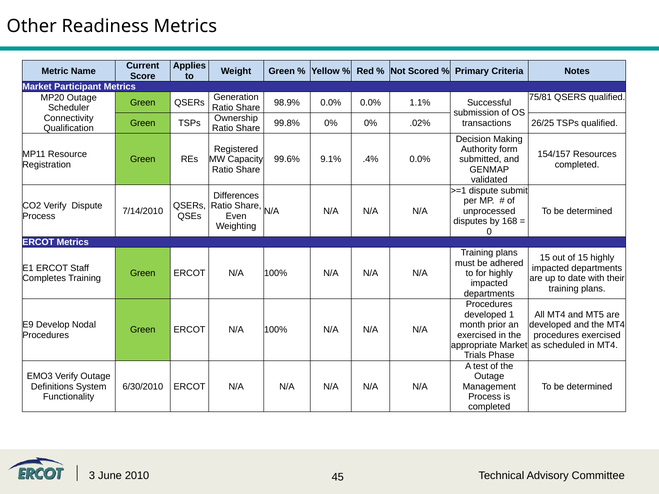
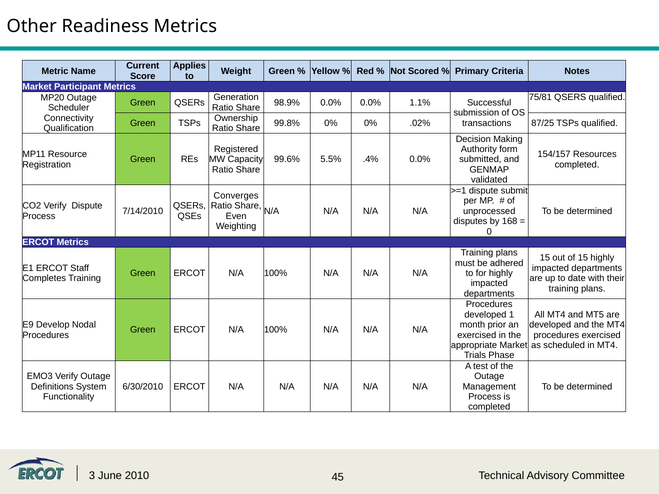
26/25: 26/25 -> 87/25
9.1%: 9.1% -> 5.5%
Differences: Differences -> Converges
